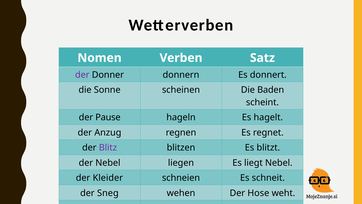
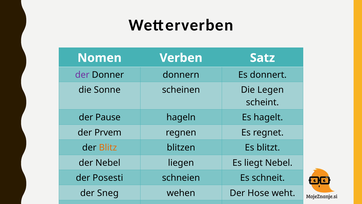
Baden: Baden -> Legen
Anzug: Anzug -> Prvem
Blitz colour: purple -> orange
Kleider: Kleider -> Posesti
